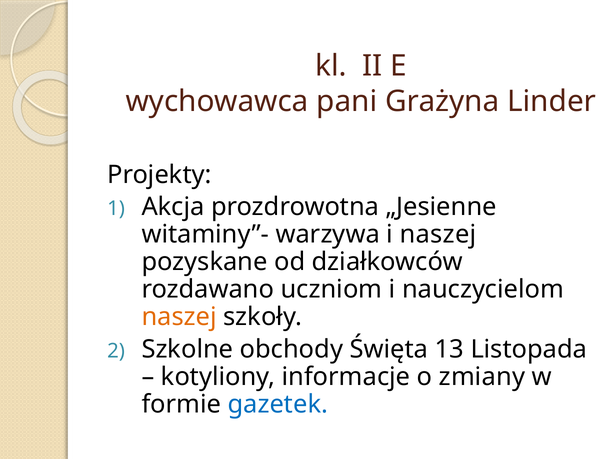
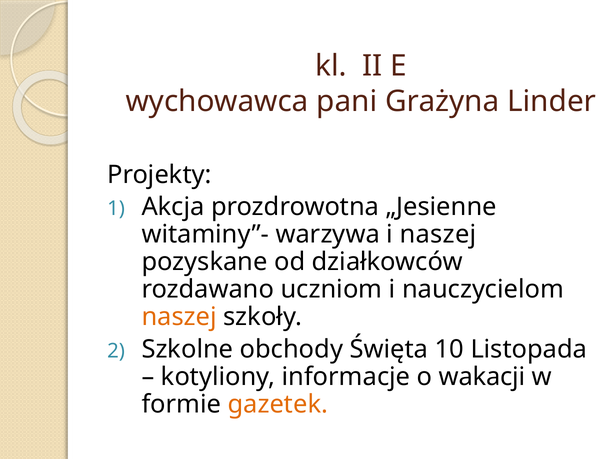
13: 13 -> 10
zmiany: zmiany -> wakacji
gazetek colour: blue -> orange
